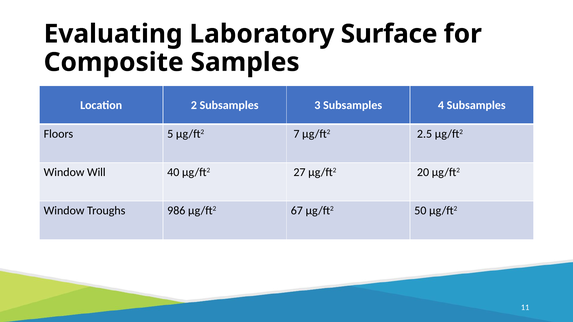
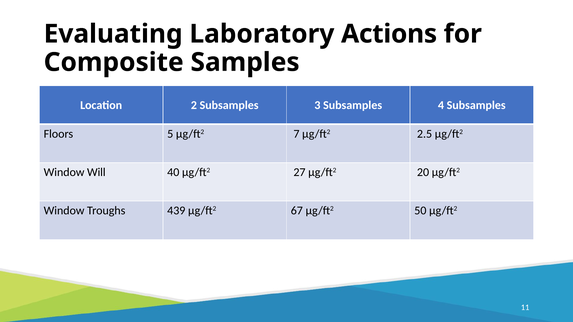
Surface: Surface -> Actions
986: 986 -> 439
